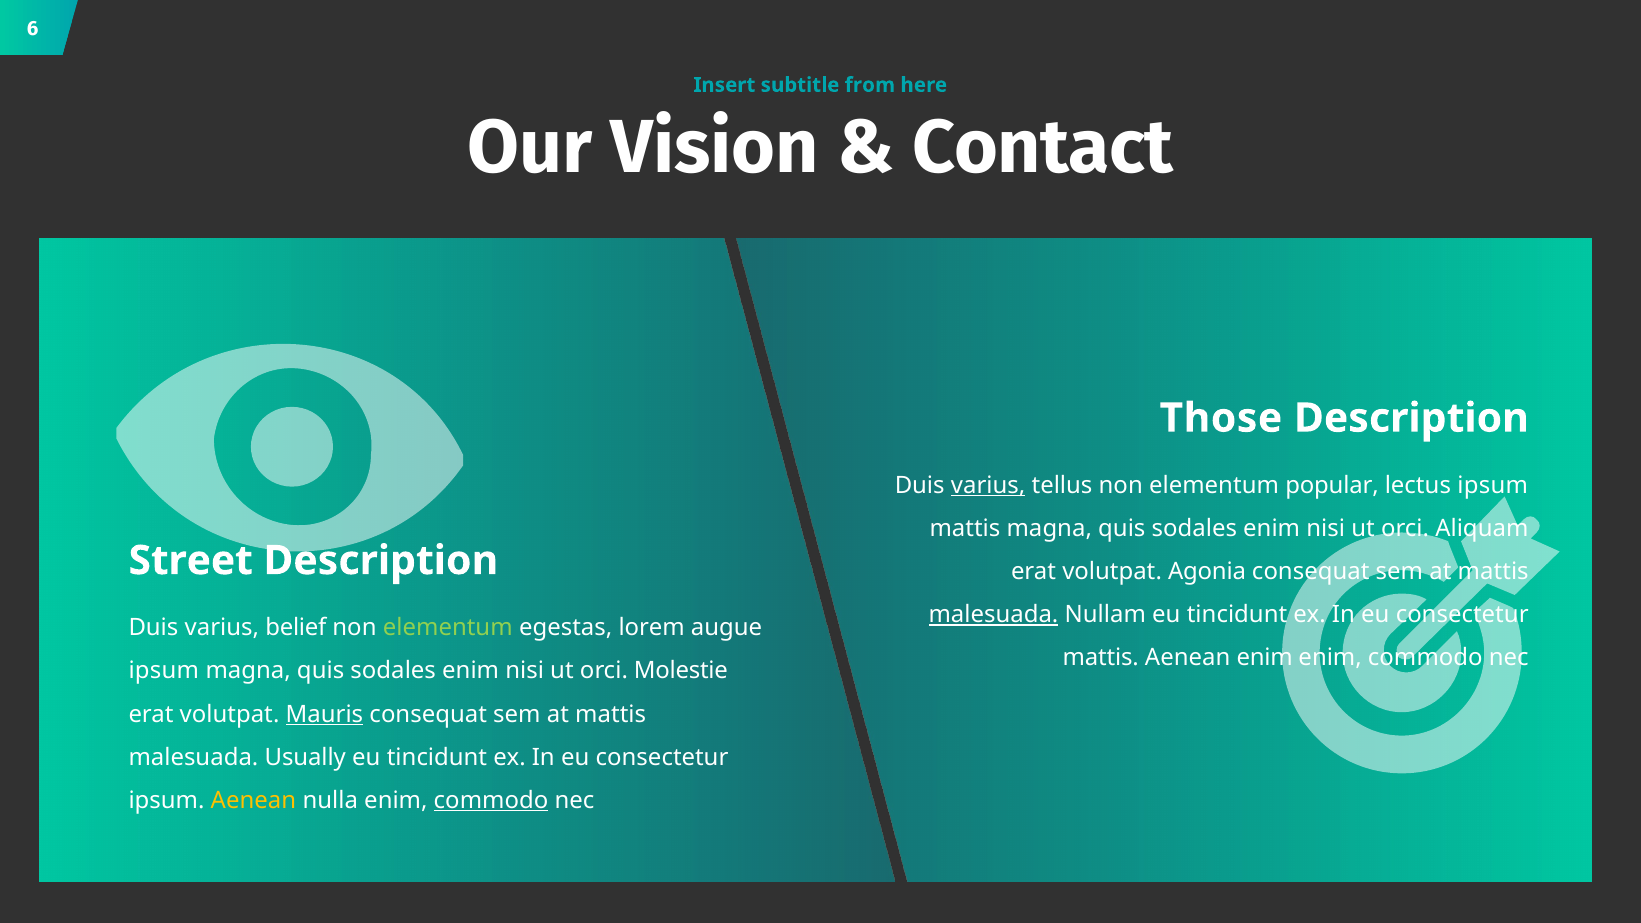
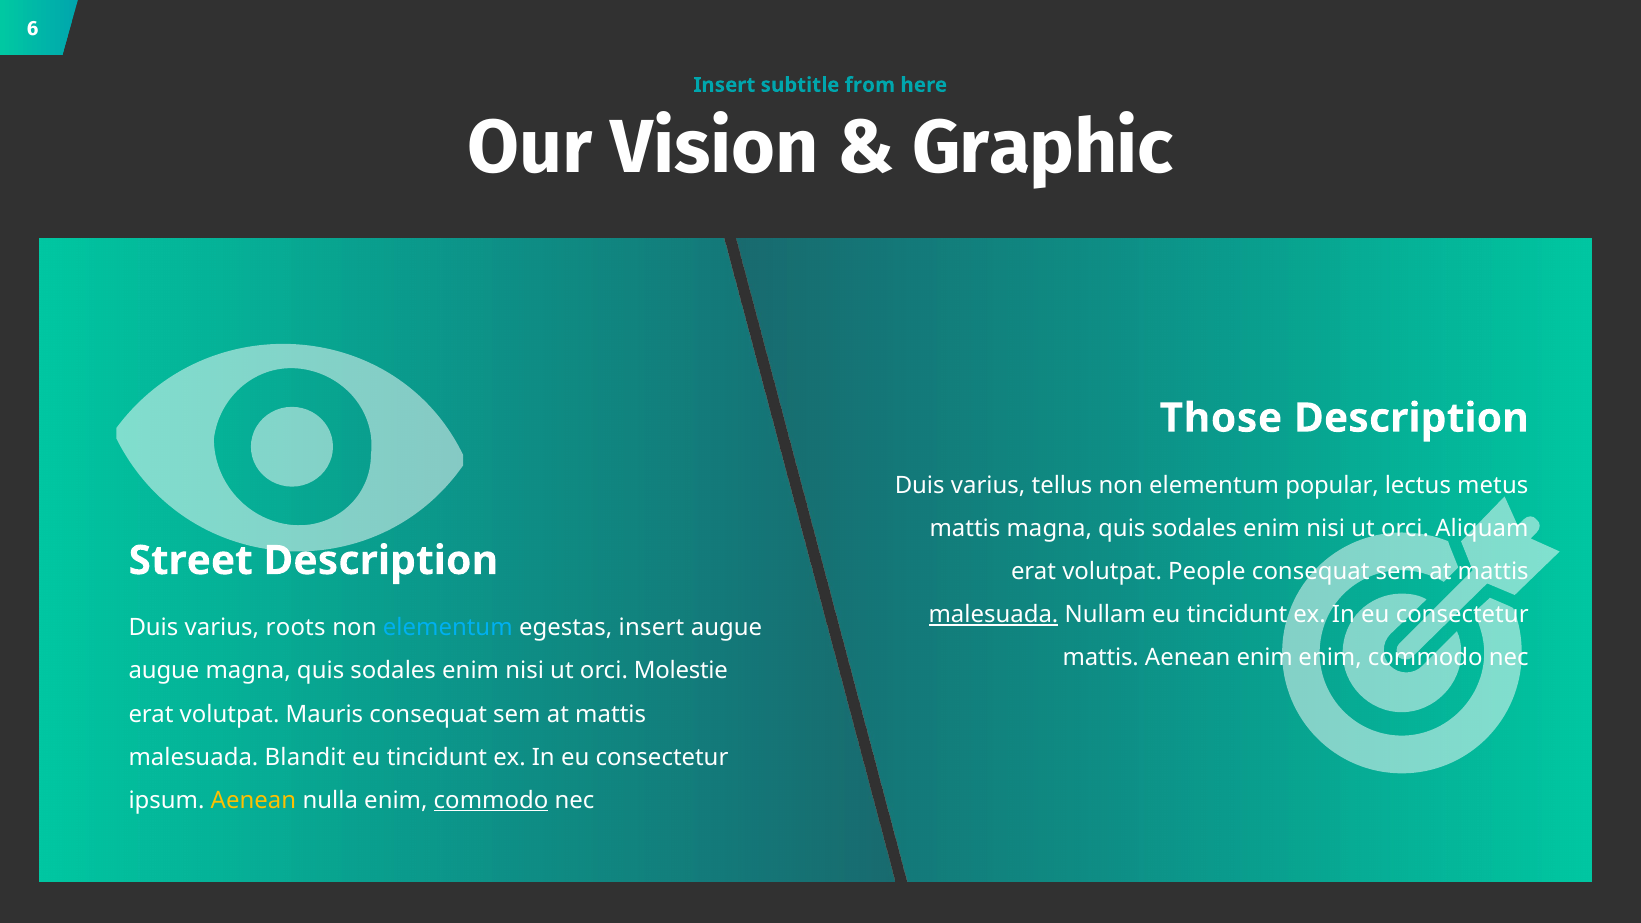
Contact: Contact -> Graphic
varius at (988, 486) underline: present -> none
lectus ipsum: ipsum -> metus
Agonia: Agonia -> People
belief: belief -> roots
elementum at (448, 628) colour: light green -> light blue
egestas lorem: lorem -> insert
ipsum at (164, 671): ipsum -> augue
Mauris underline: present -> none
Usually: Usually -> Blandit
